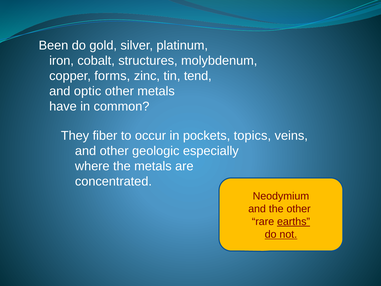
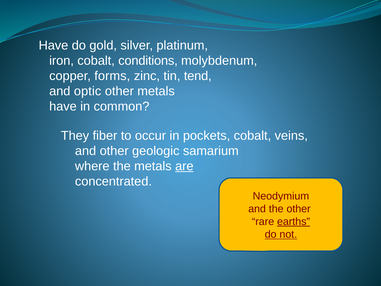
Been at (53, 45): Been -> Have
structures: structures -> conditions
pockets topics: topics -> cobalt
especially: especially -> samarium
are underline: none -> present
